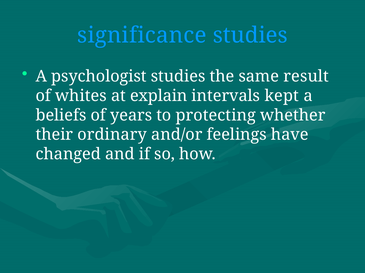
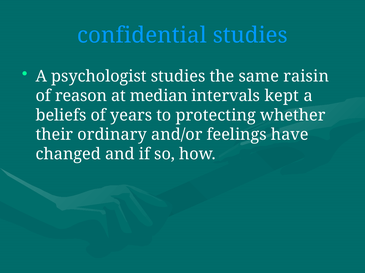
significance: significance -> confidential
result: result -> raisin
whites: whites -> reason
explain: explain -> median
